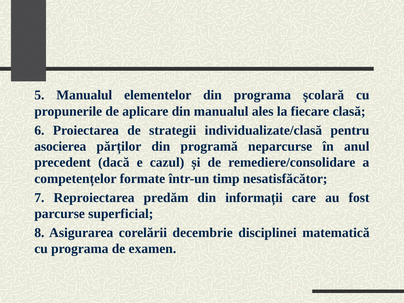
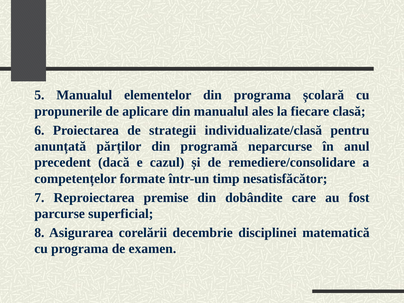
asocierea: asocierea -> anunțată
predăm: predăm -> premise
informații: informații -> dobândite
